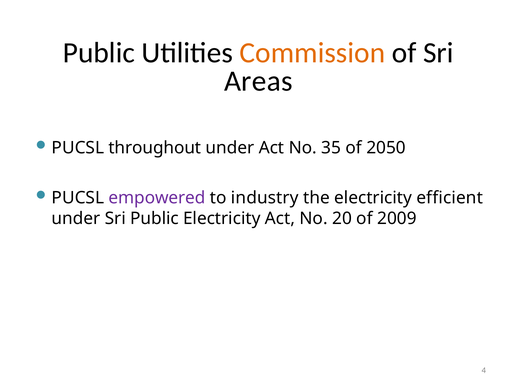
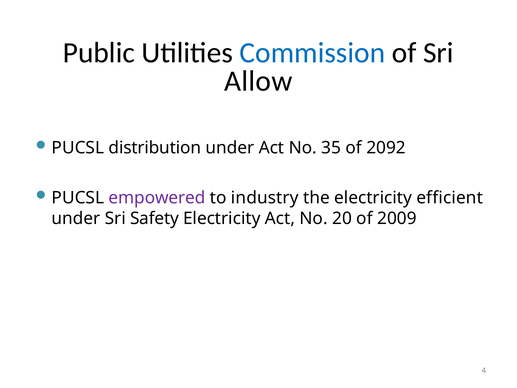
Commission colour: orange -> blue
Areas: Areas -> Allow
throughout: throughout -> distribution
2050: 2050 -> 2092
Sri Public: Public -> Safety
